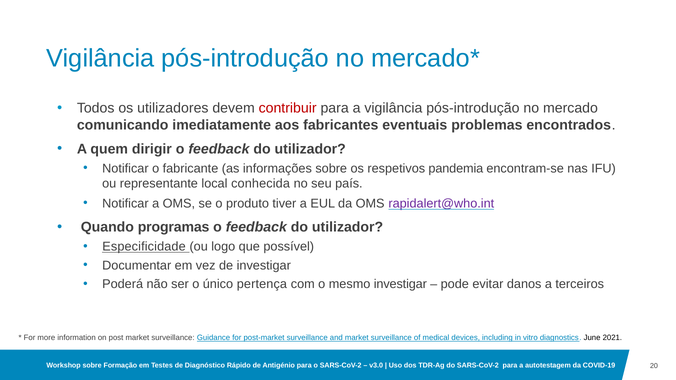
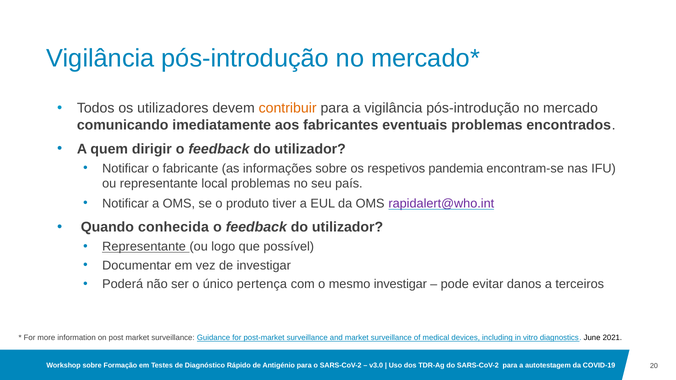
contribuir colour: red -> orange
local conhecida: conhecida -> problemas
programas: programas -> conhecida
Especificidade at (144, 247): Especificidade -> Representante
